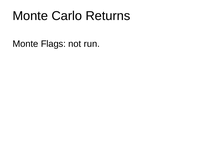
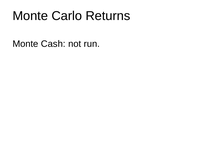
Flags: Flags -> Cash
